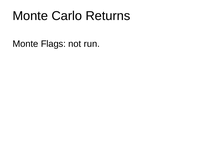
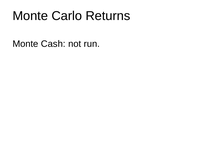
Flags: Flags -> Cash
